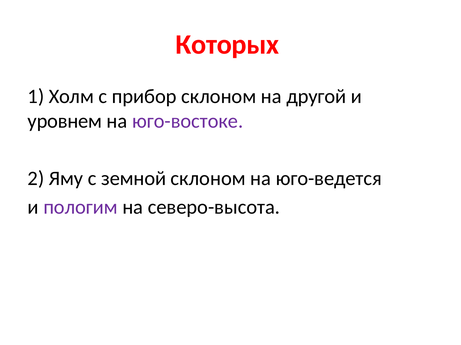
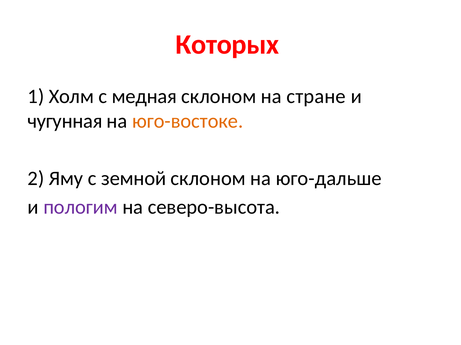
прибор: прибор -> медная
другой: другой -> стране
уровнем: уровнем -> чугунная
юго-востоке colour: purple -> orange
юго-ведется: юго-ведется -> юго-дальше
